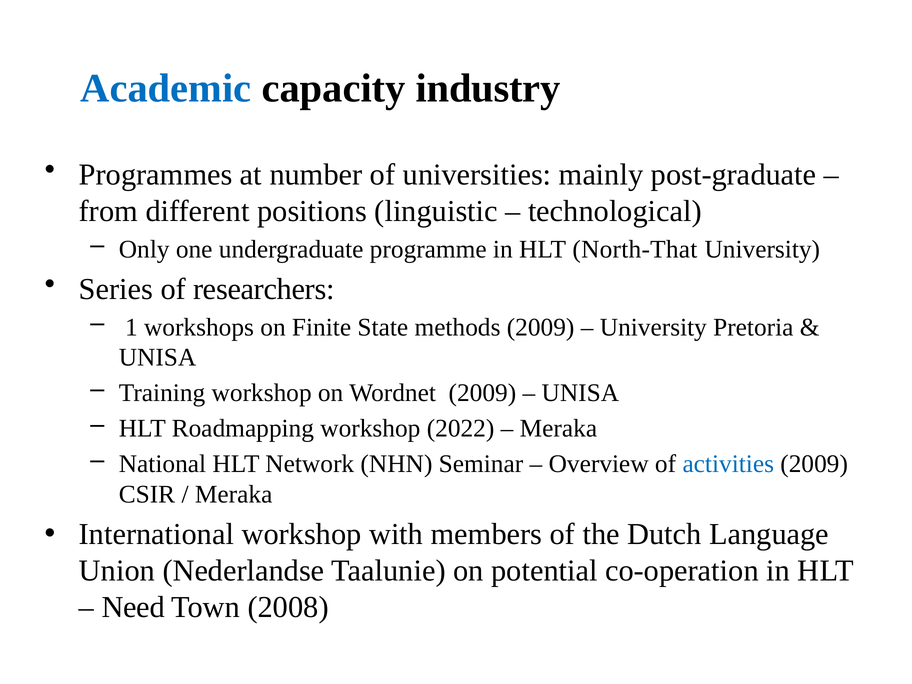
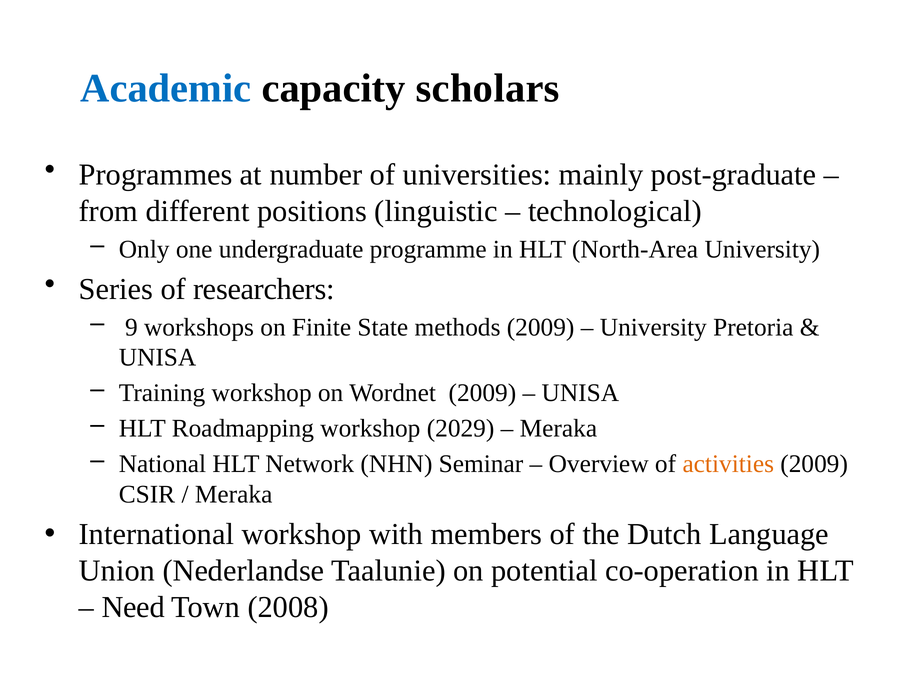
industry: industry -> scholars
North-That: North-That -> North-Area
1: 1 -> 9
2022: 2022 -> 2029
activities colour: blue -> orange
